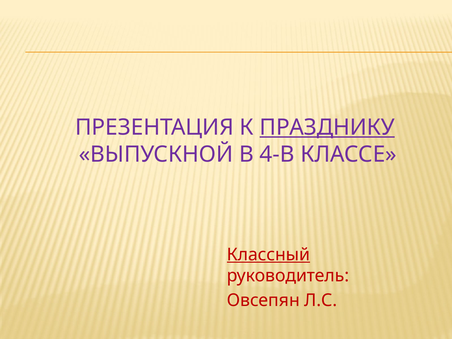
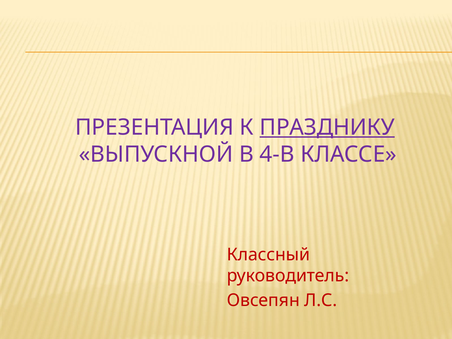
Классный underline: present -> none
